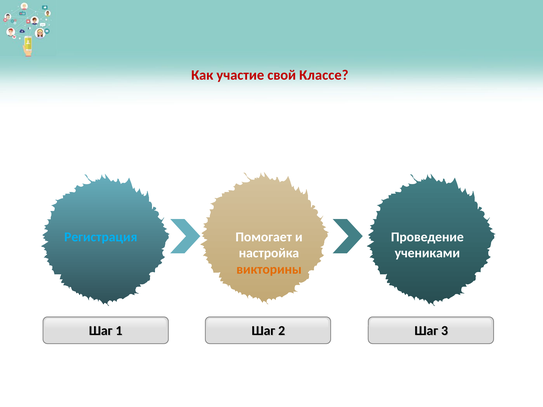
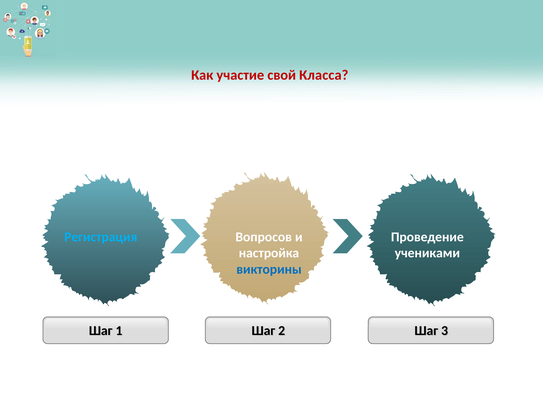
Классе: Классе -> Класса
Помогает: Помогает -> Вопросов
викторины colour: orange -> blue
